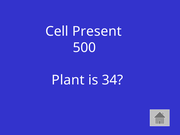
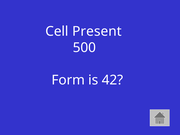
Plant: Plant -> Form
34: 34 -> 42
